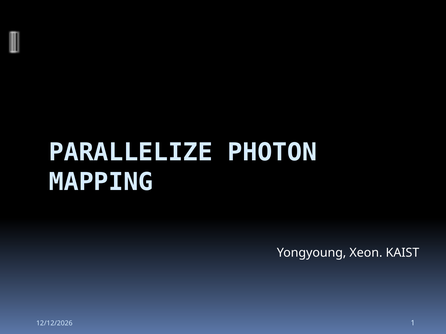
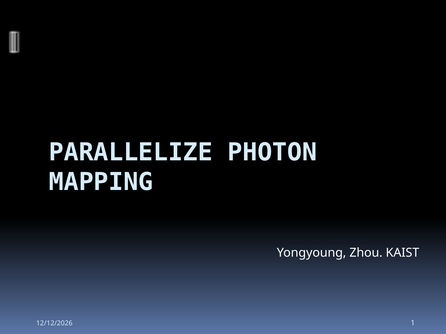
Xeon: Xeon -> Zhou
